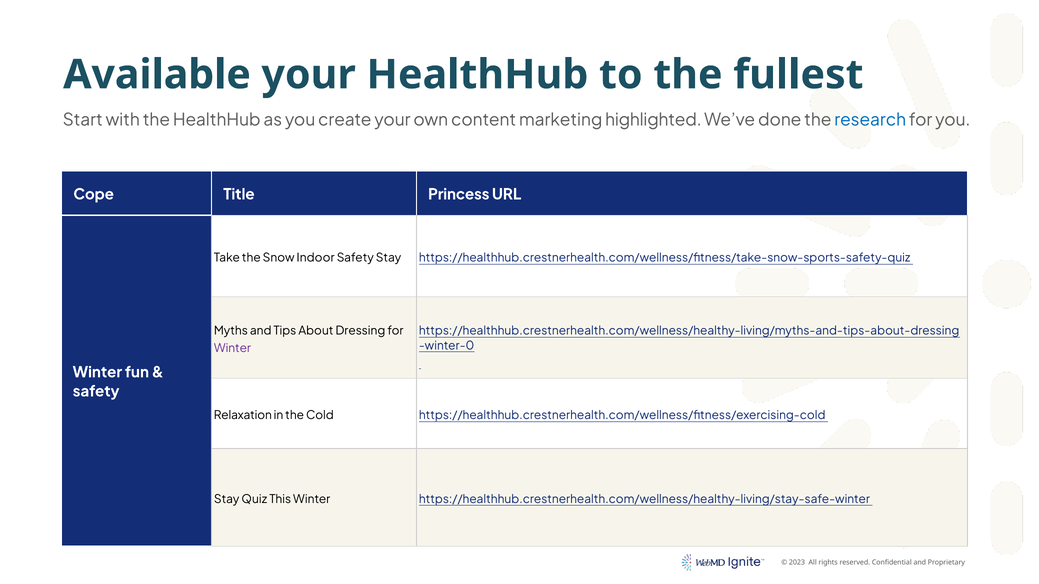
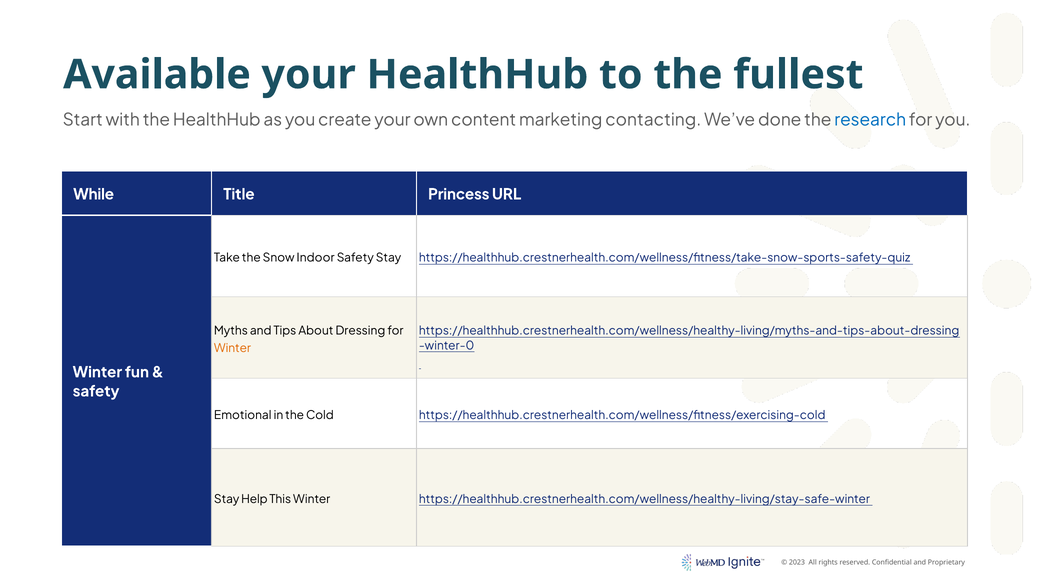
highlighted: highlighted -> contacting
Cope: Cope -> While
Winter at (232, 348) colour: purple -> orange
Relaxation: Relaxation -> Emotional
Quiz: Quiz -> Help
